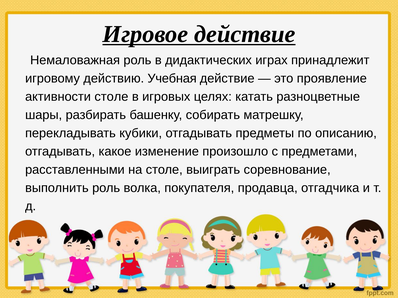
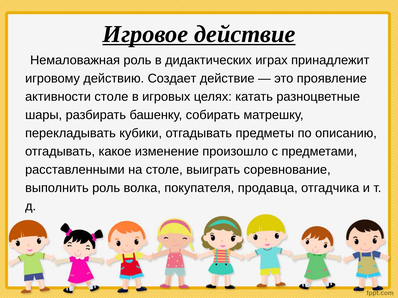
Учебная: Учебная -> Создает
